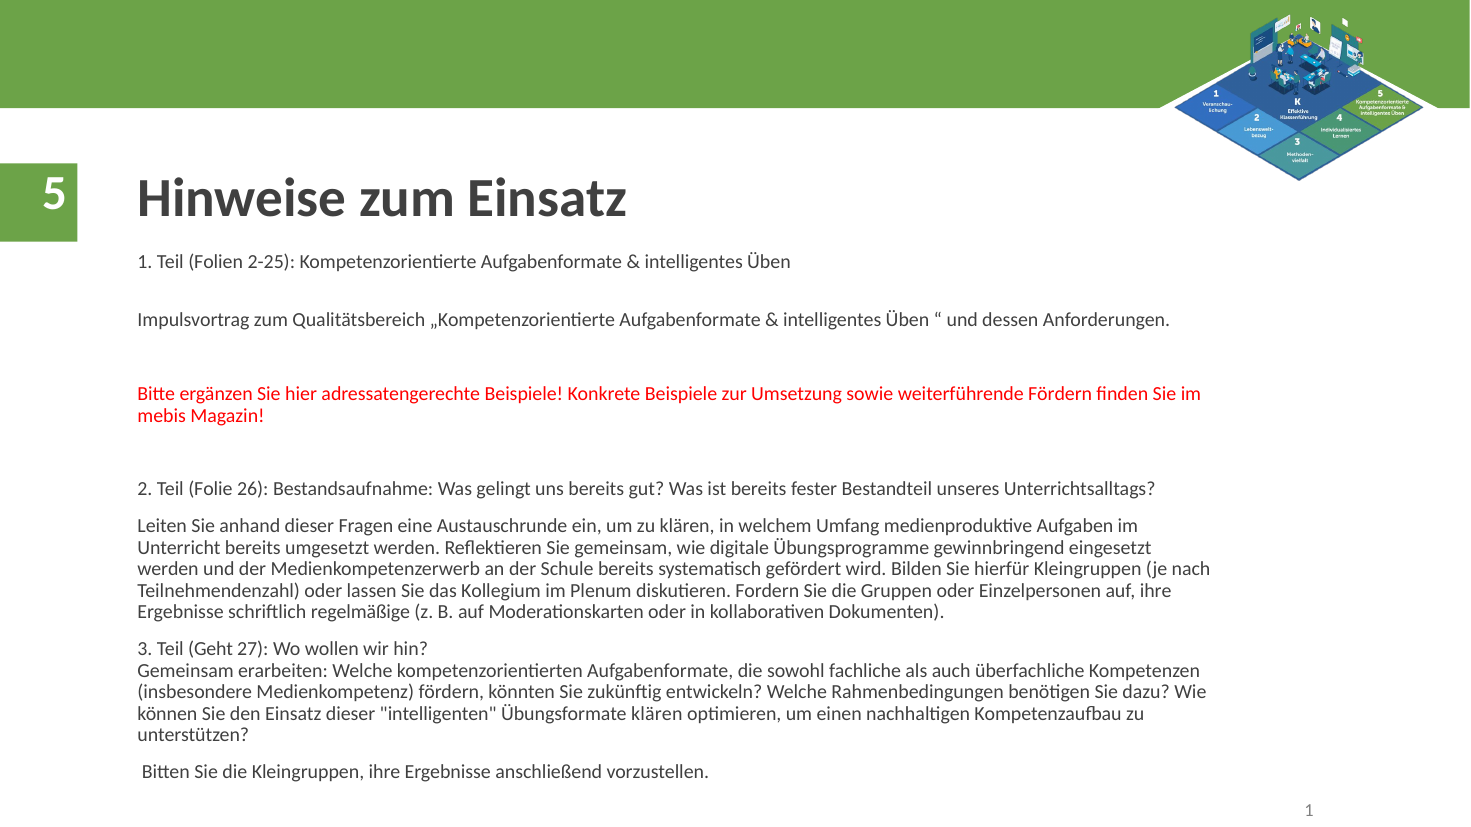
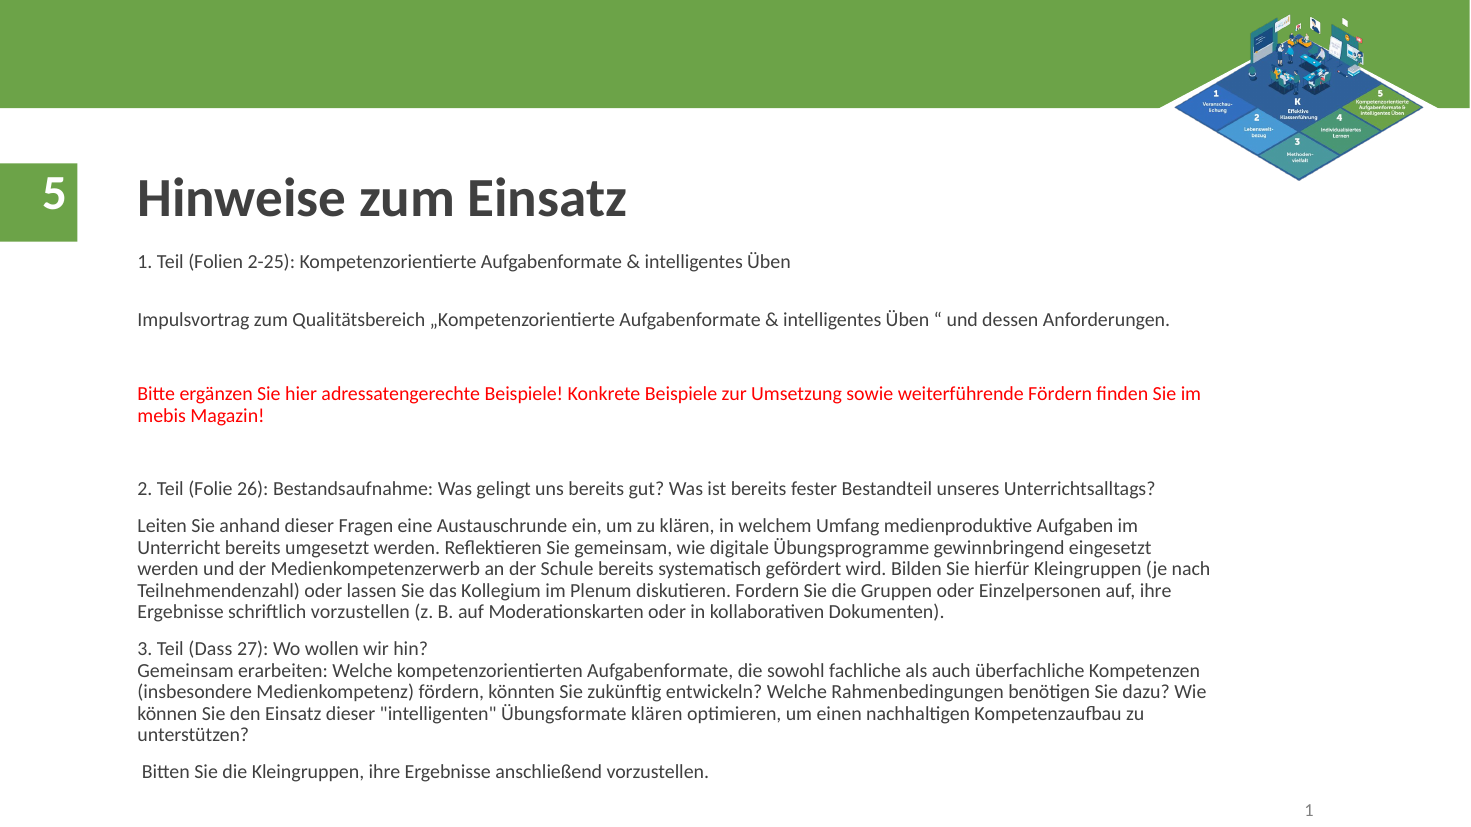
schriftlich regelmäßige: regelmäßige -> vorzustellen
Geht: Geht -> Dass
